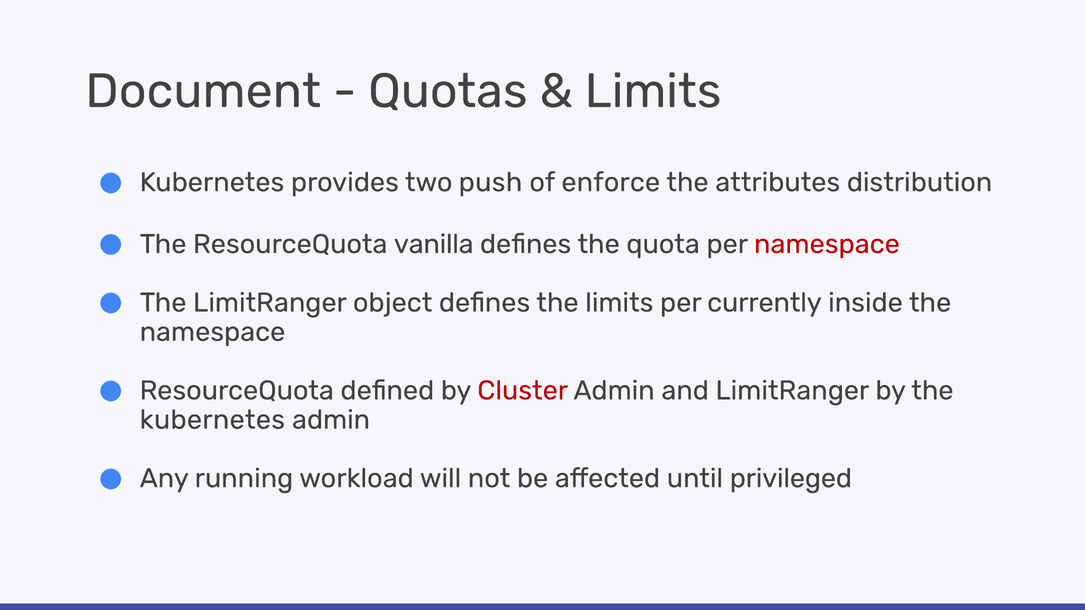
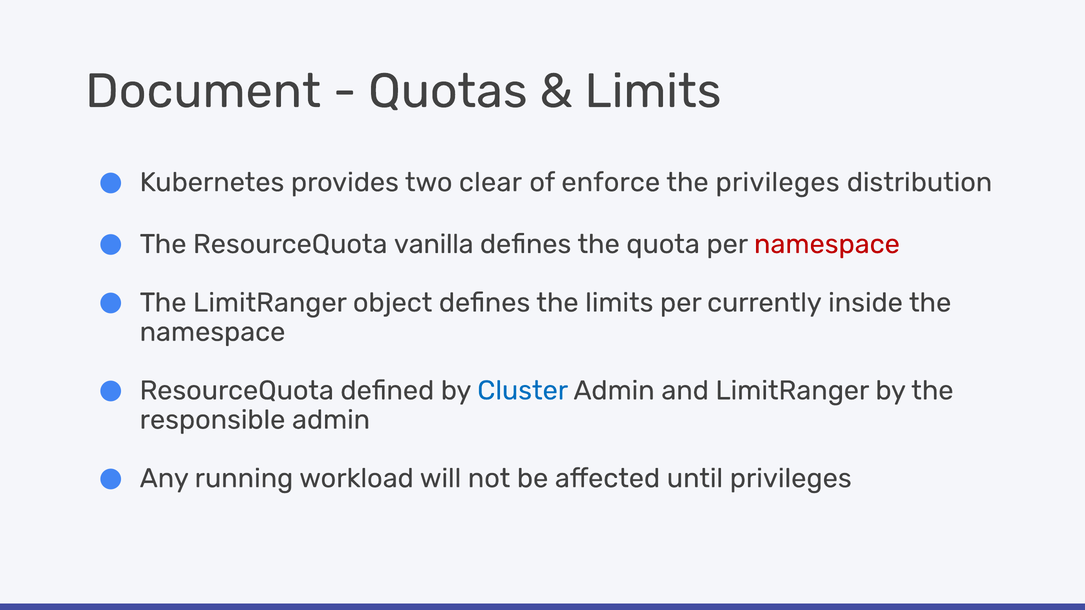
push: push -> clear
the attributes: attributes -> privileges
Cluster colour: red -> blue
kubernetes at (212, 420): kubernetes -> responsible
until privileged: privileged -> privileges
